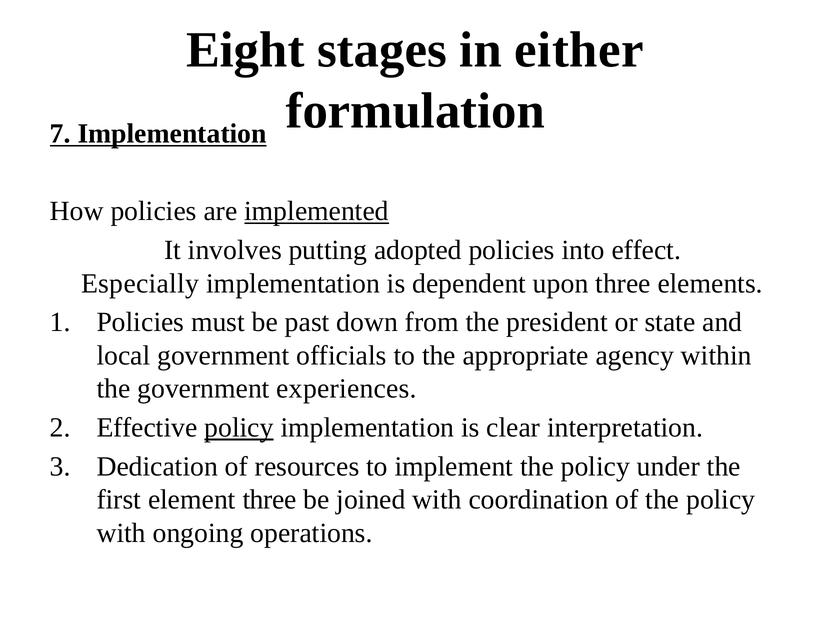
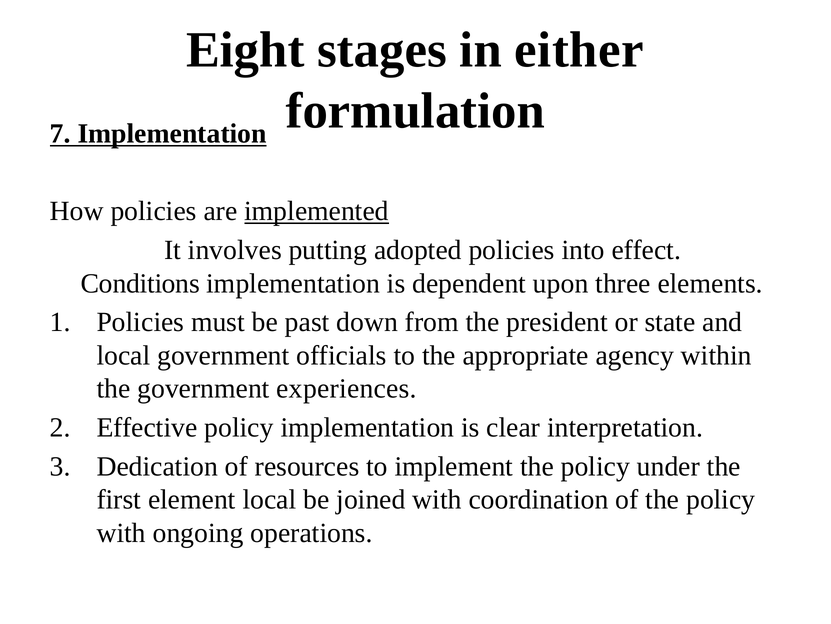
Especially: Especially -> Conditions
policy at (239, 427) underline: present -> none
element three: three -> local
